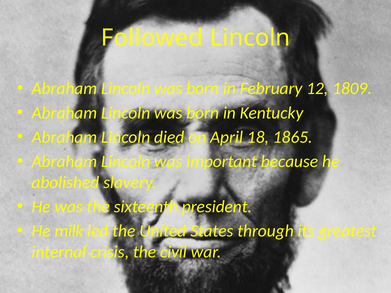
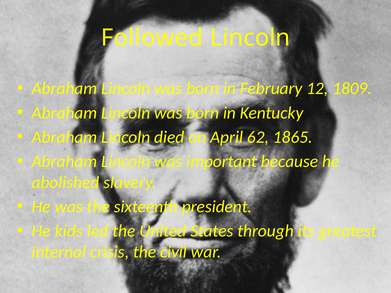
18: 18 -> 62
milk: milk -> kids
